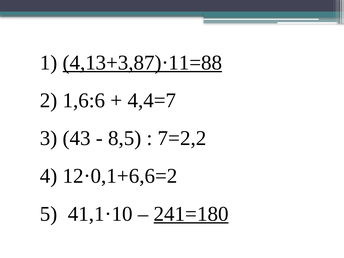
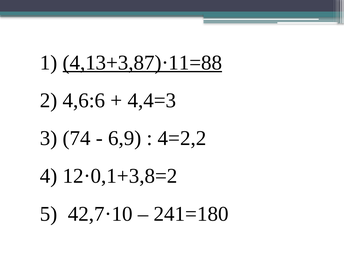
1,6:6: 1,6:6 -> 4,6:6
4,4=7: 4,4=7 -> 4,4=3
43: 43 -> 74
8,5: 8,5 -> 6,9
7=2,2: 7=2,2 -> 4=2,2
12·0,1+6,6=2: 12·0,1+6,6=2 -> 12·0,1+3,8=2
41,1·10: 41,1·10 -> 42,7·10
241=180 underline: present -> none
